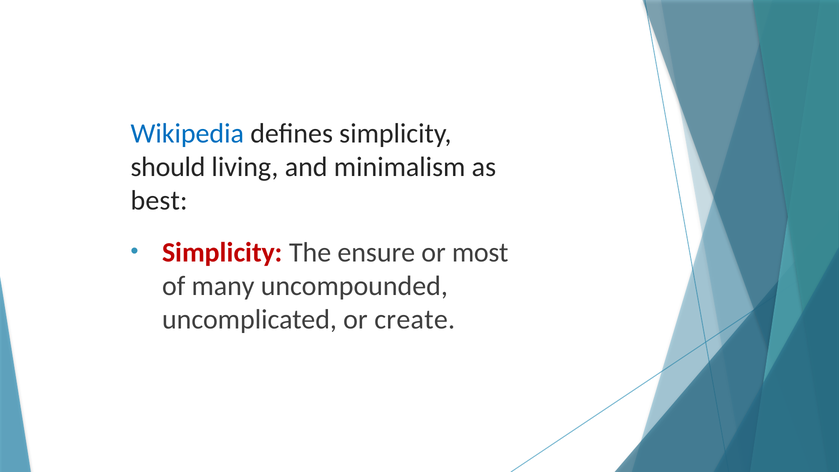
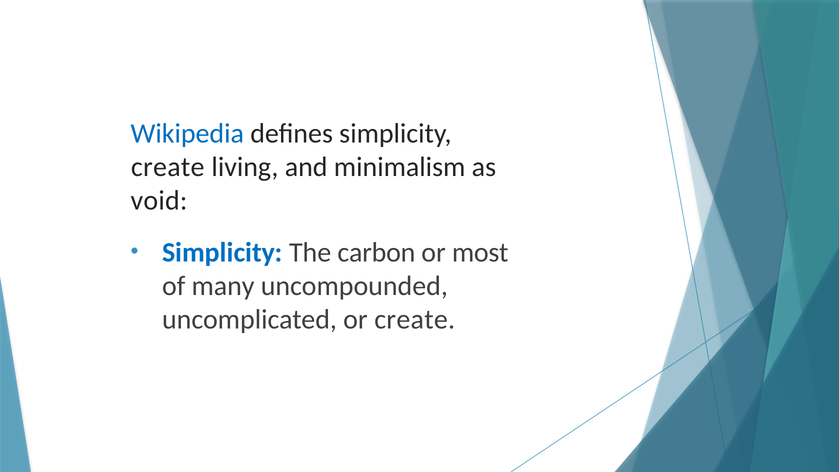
should at (168, 167): should -> create
best: best -> void
Simplicity at (222, 252) colour: red -> blue
ensure: ensure -> carbon
